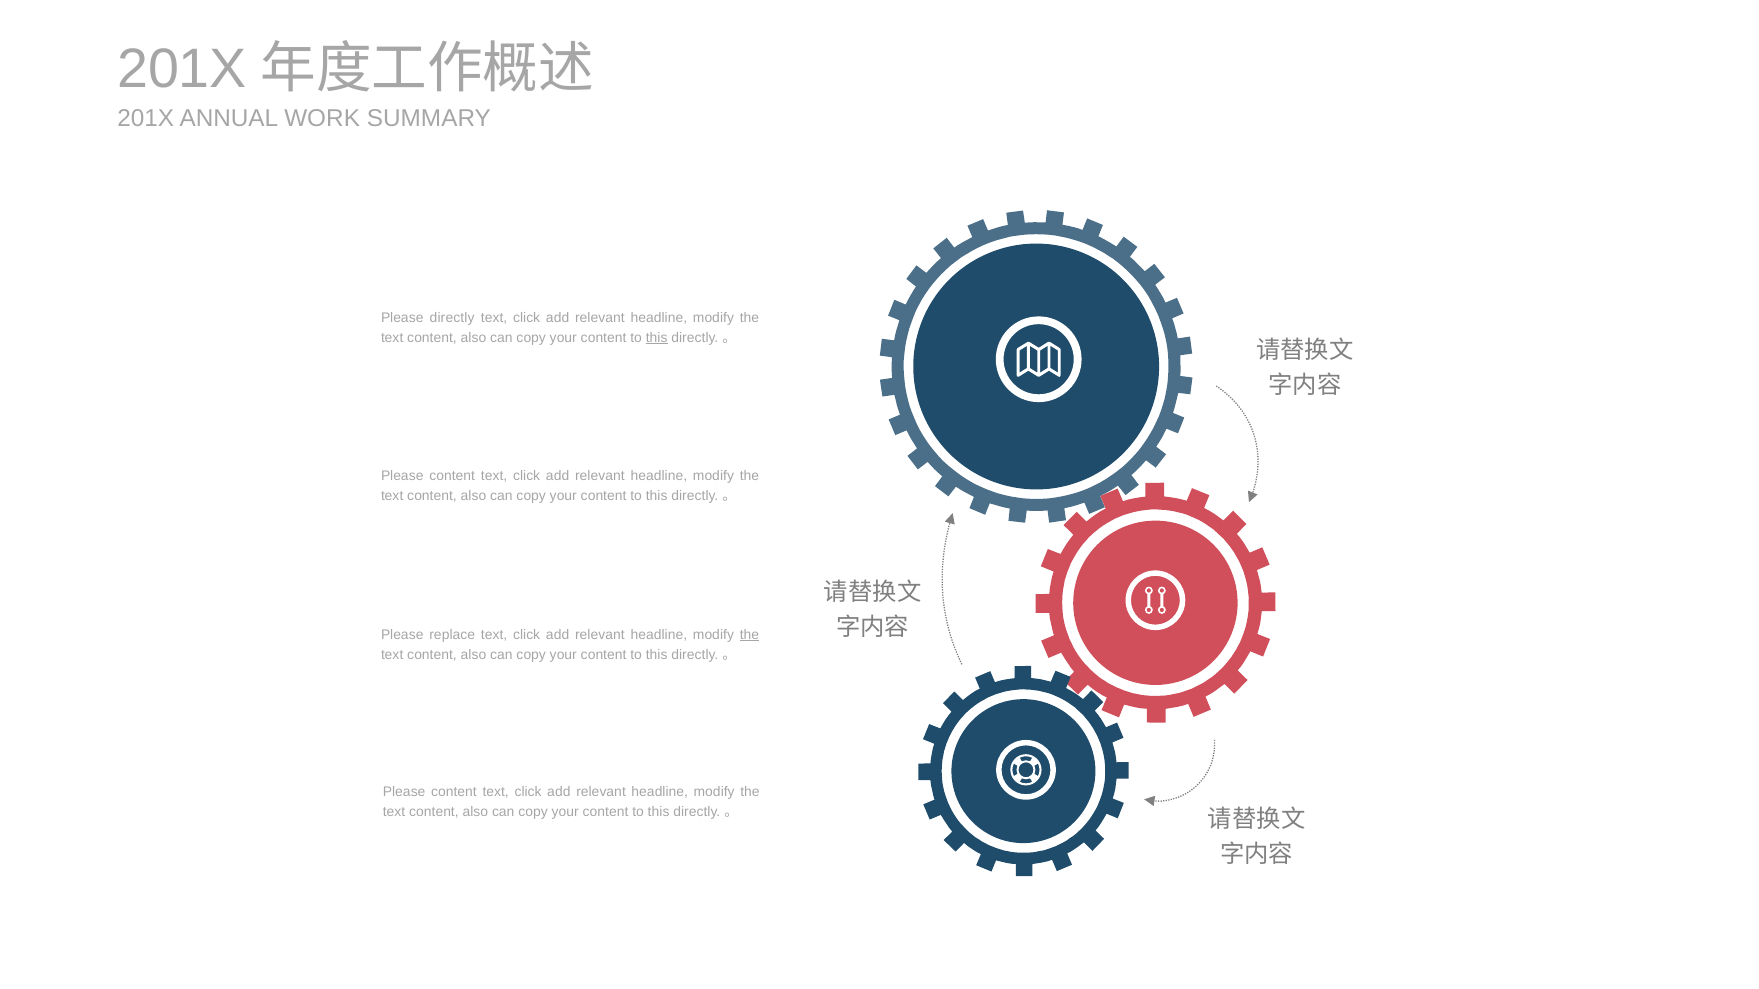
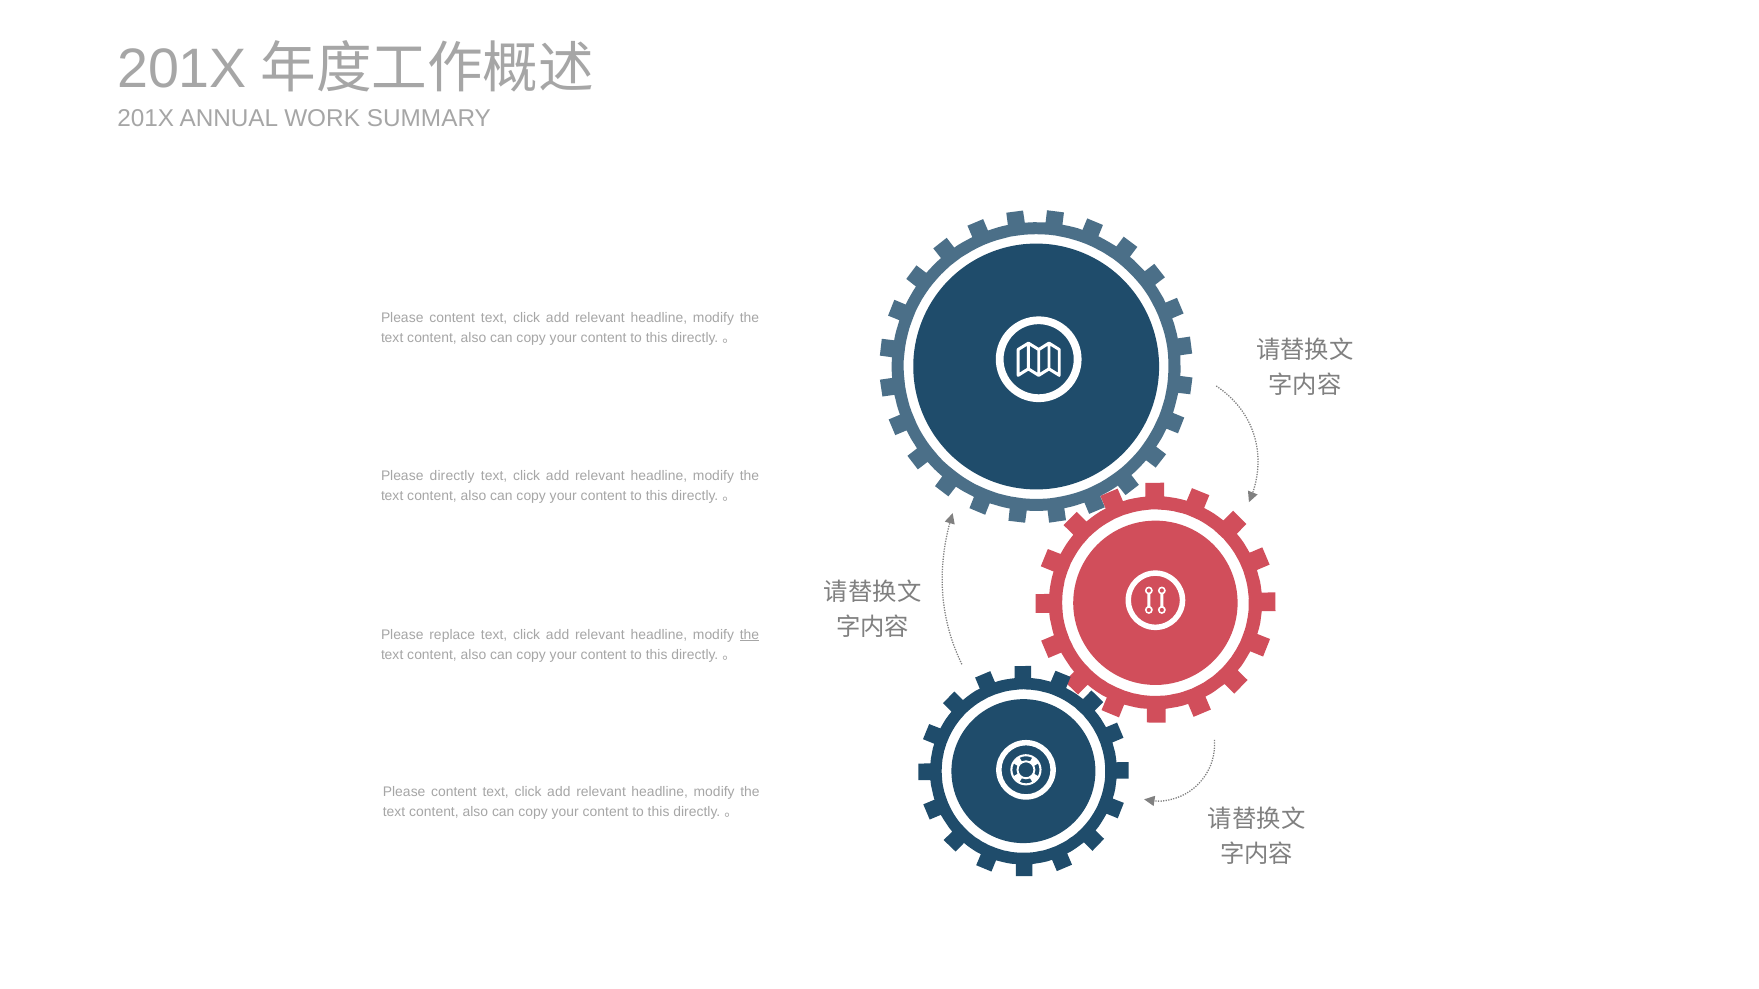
directly at (452, 318): directly -> content
this at (657, 338) underline: present -> none
content at (452, 476): content -> directly
